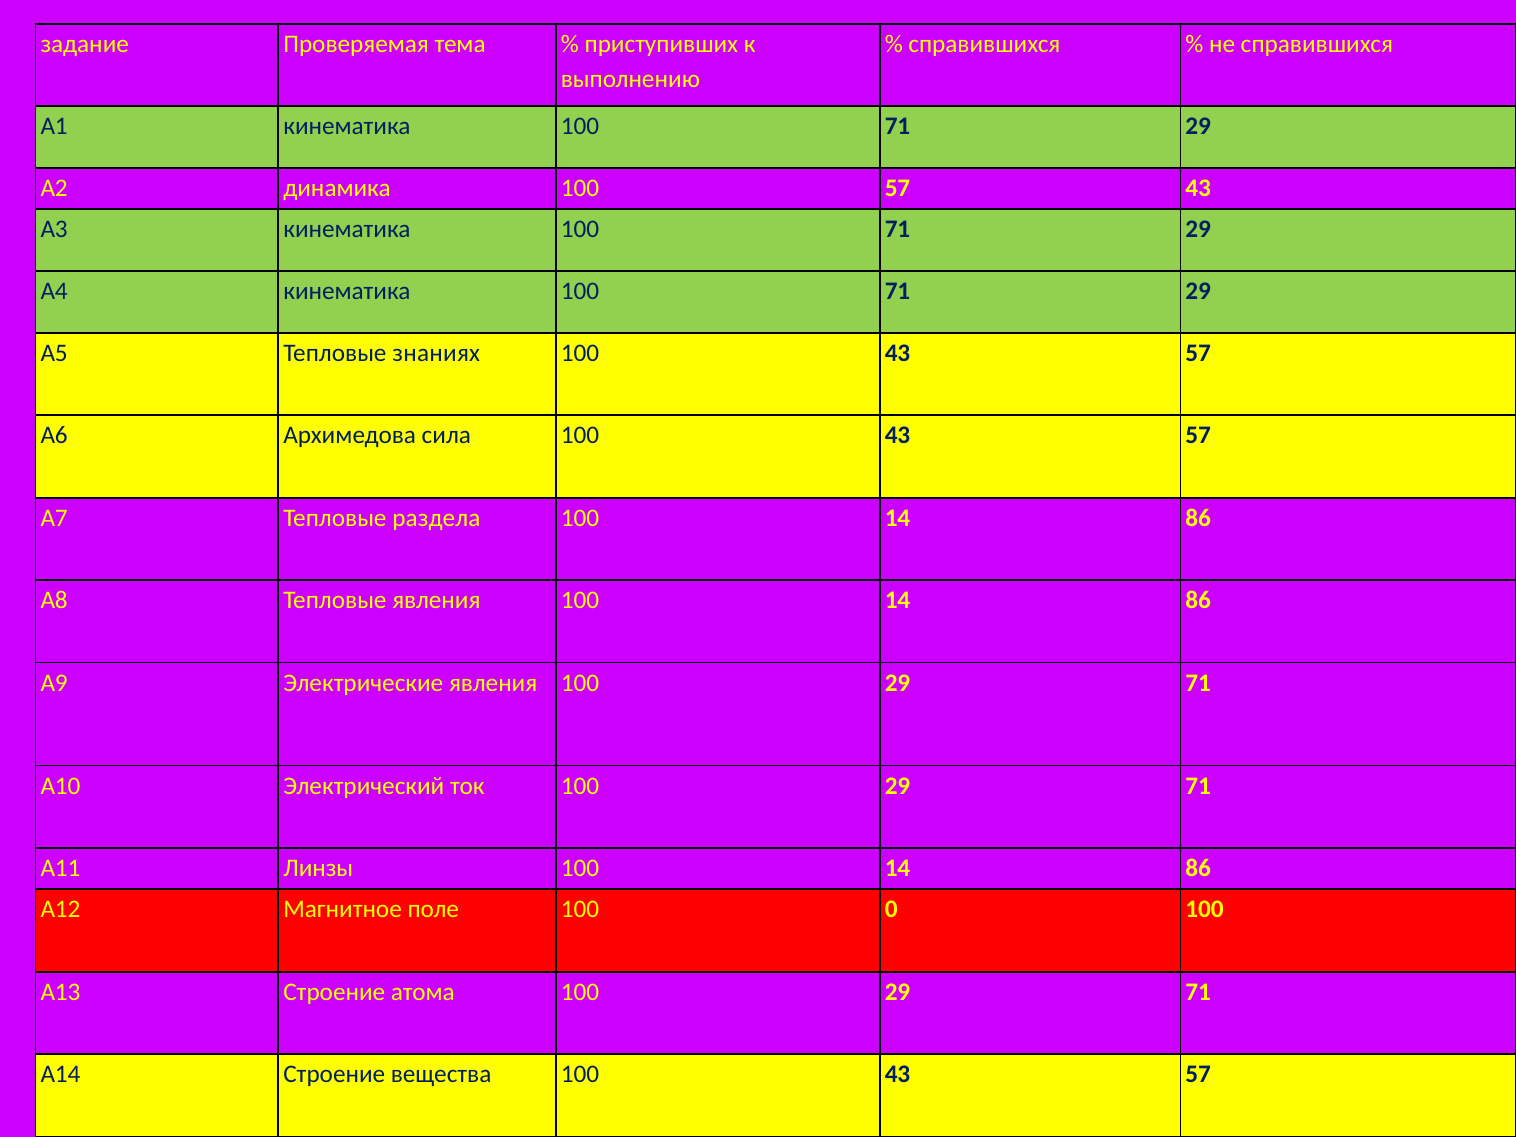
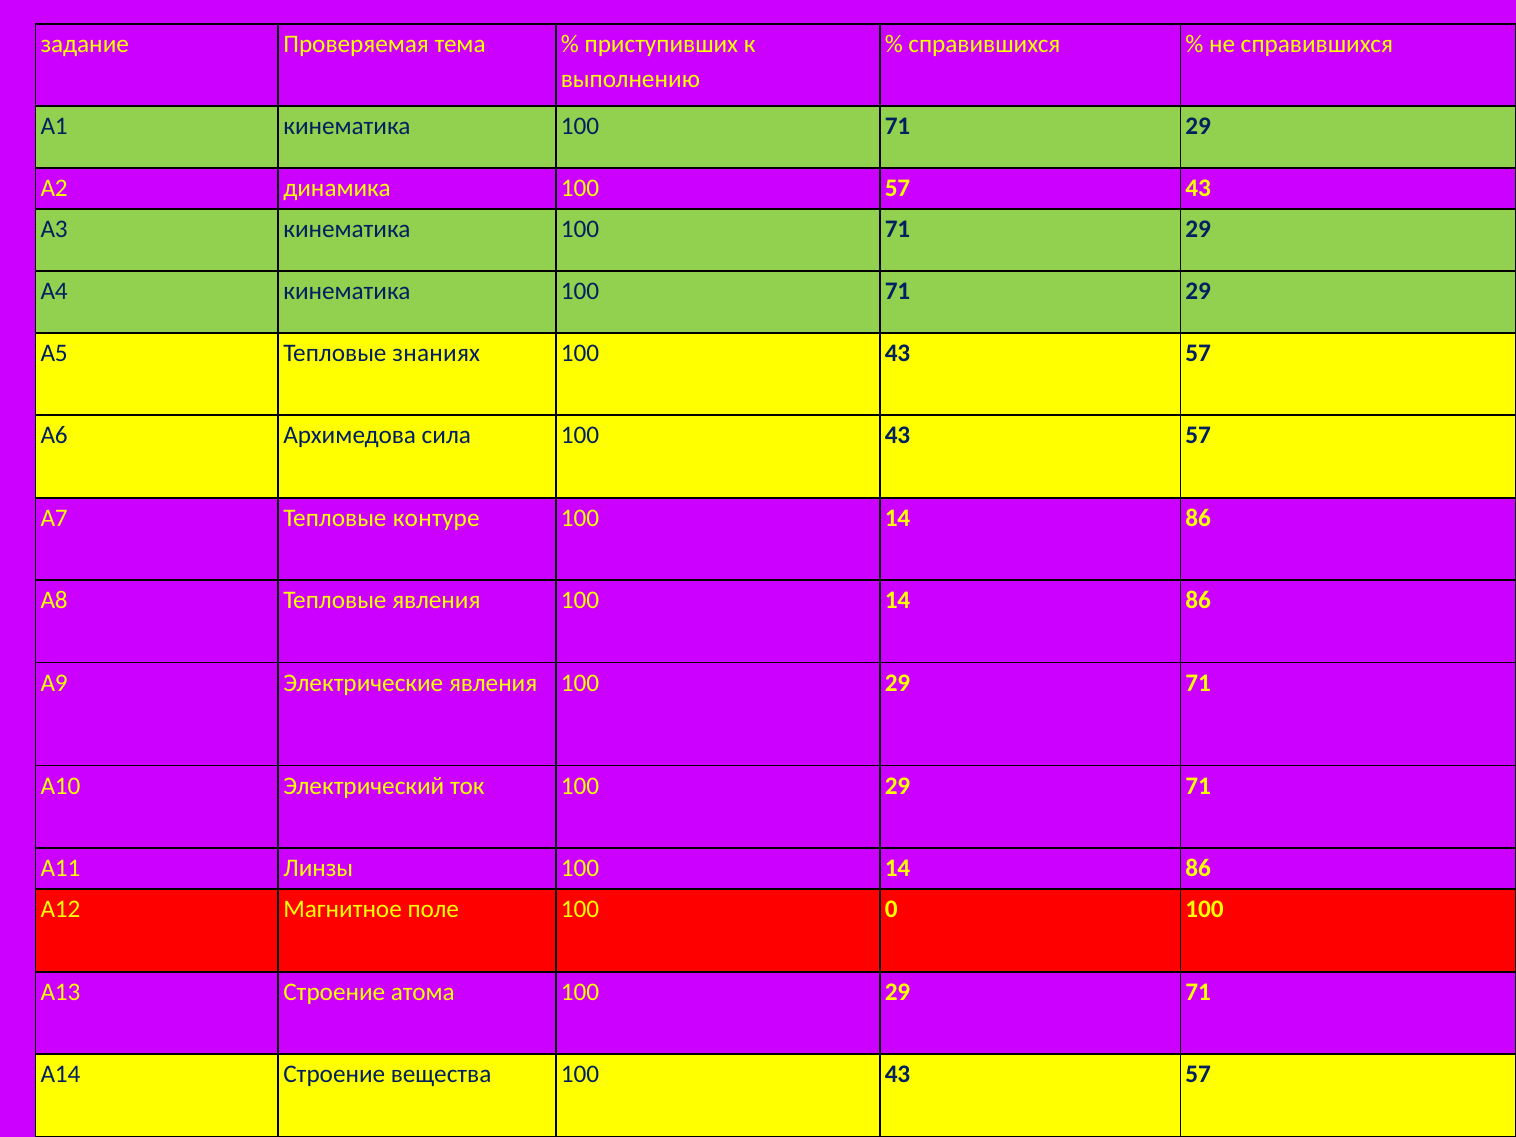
раздела: раздела -> контуре
